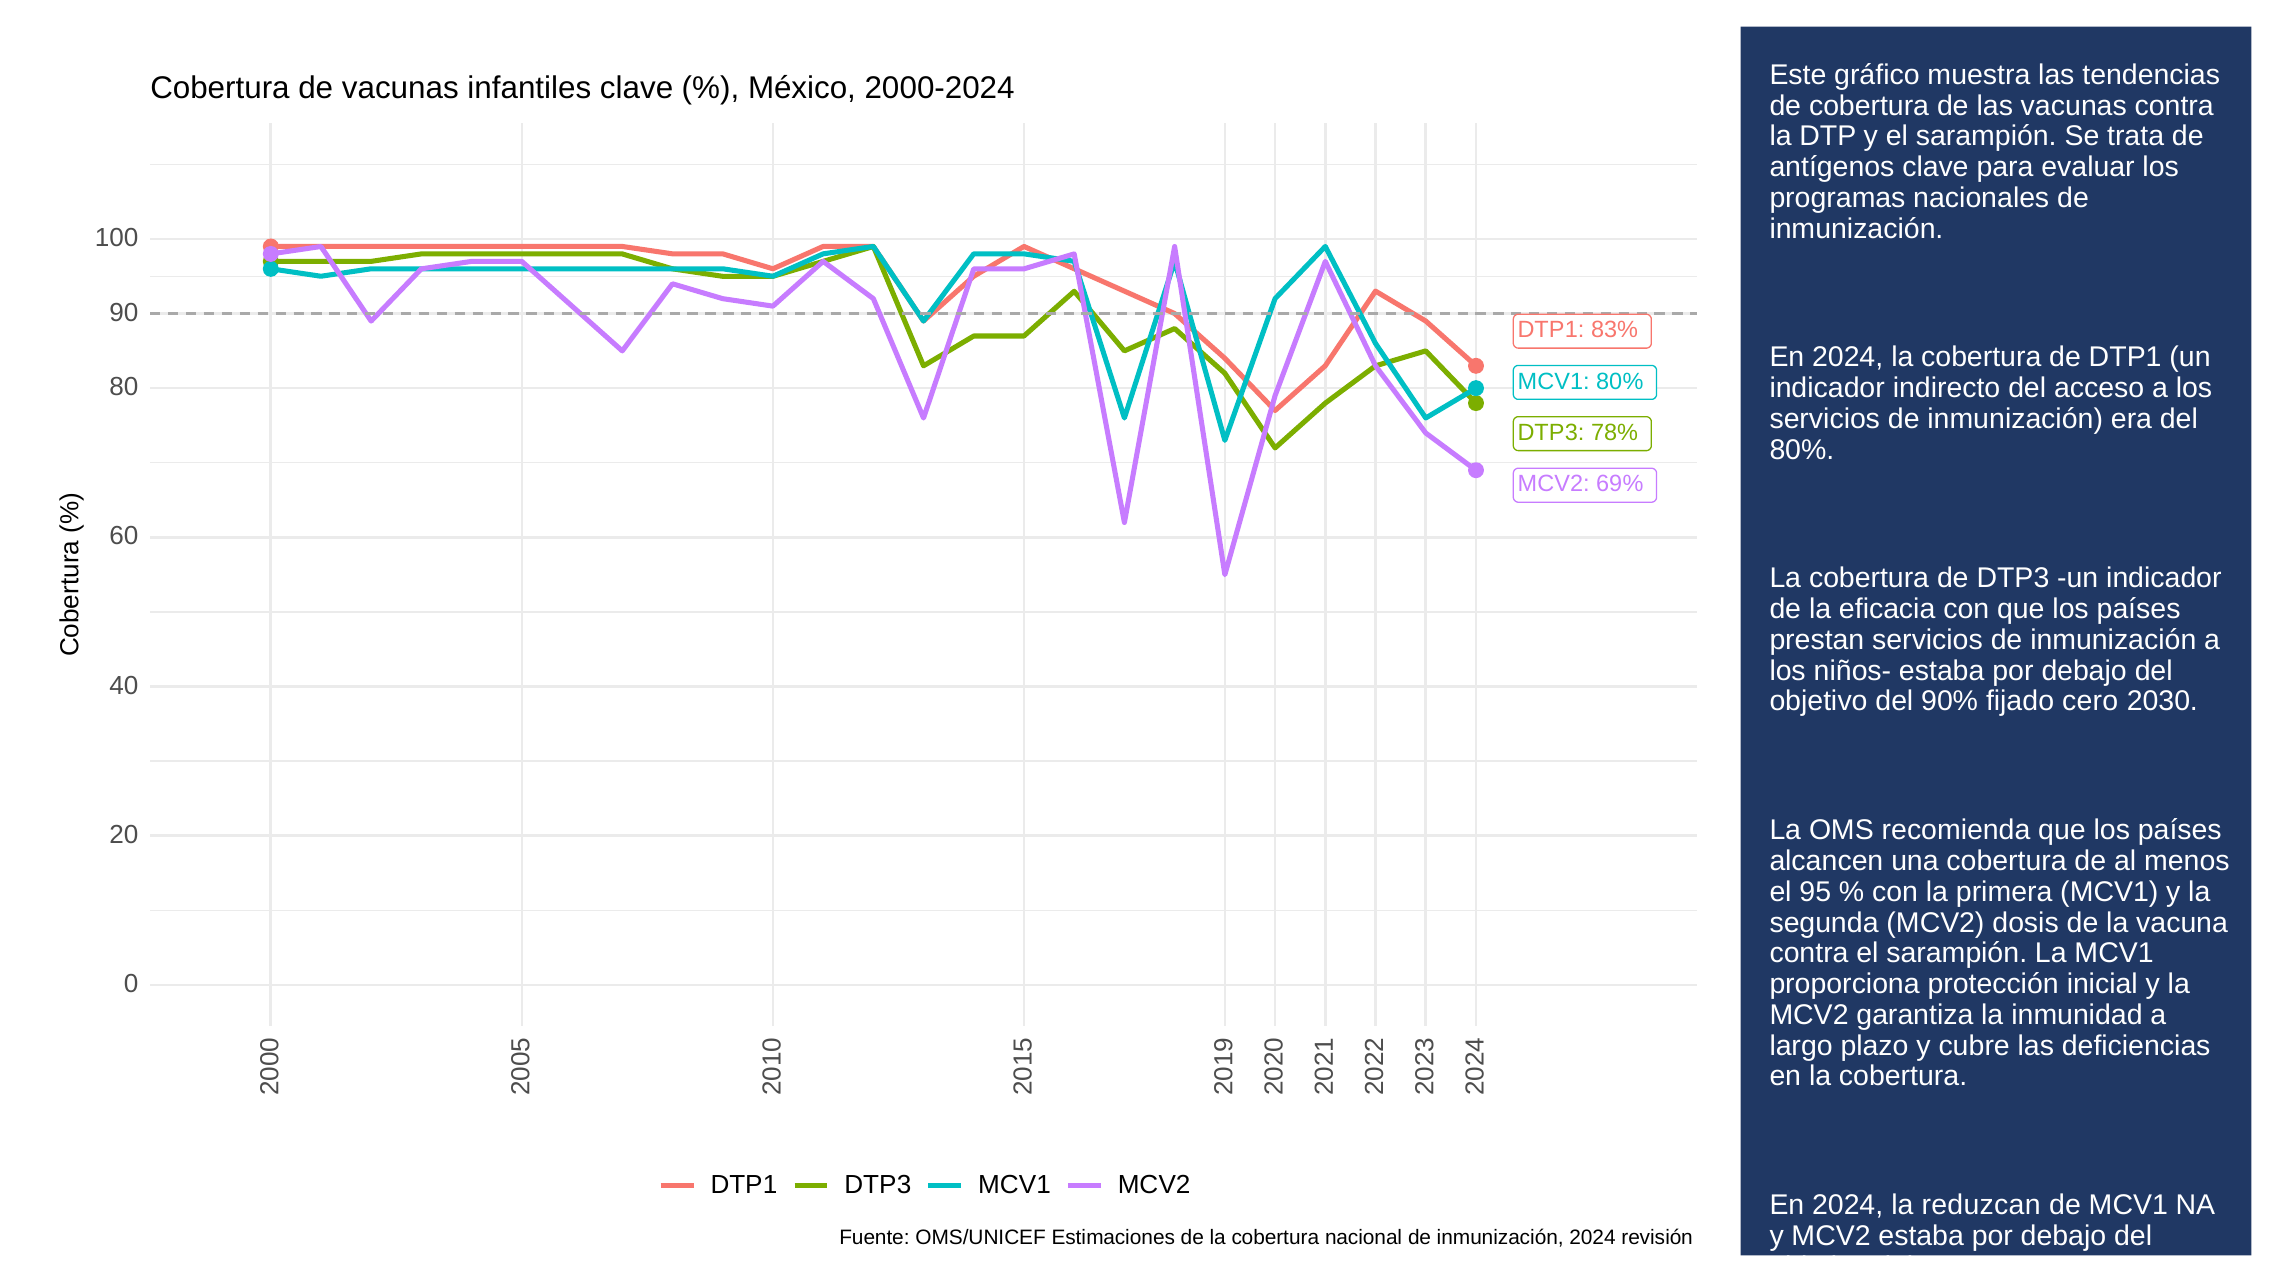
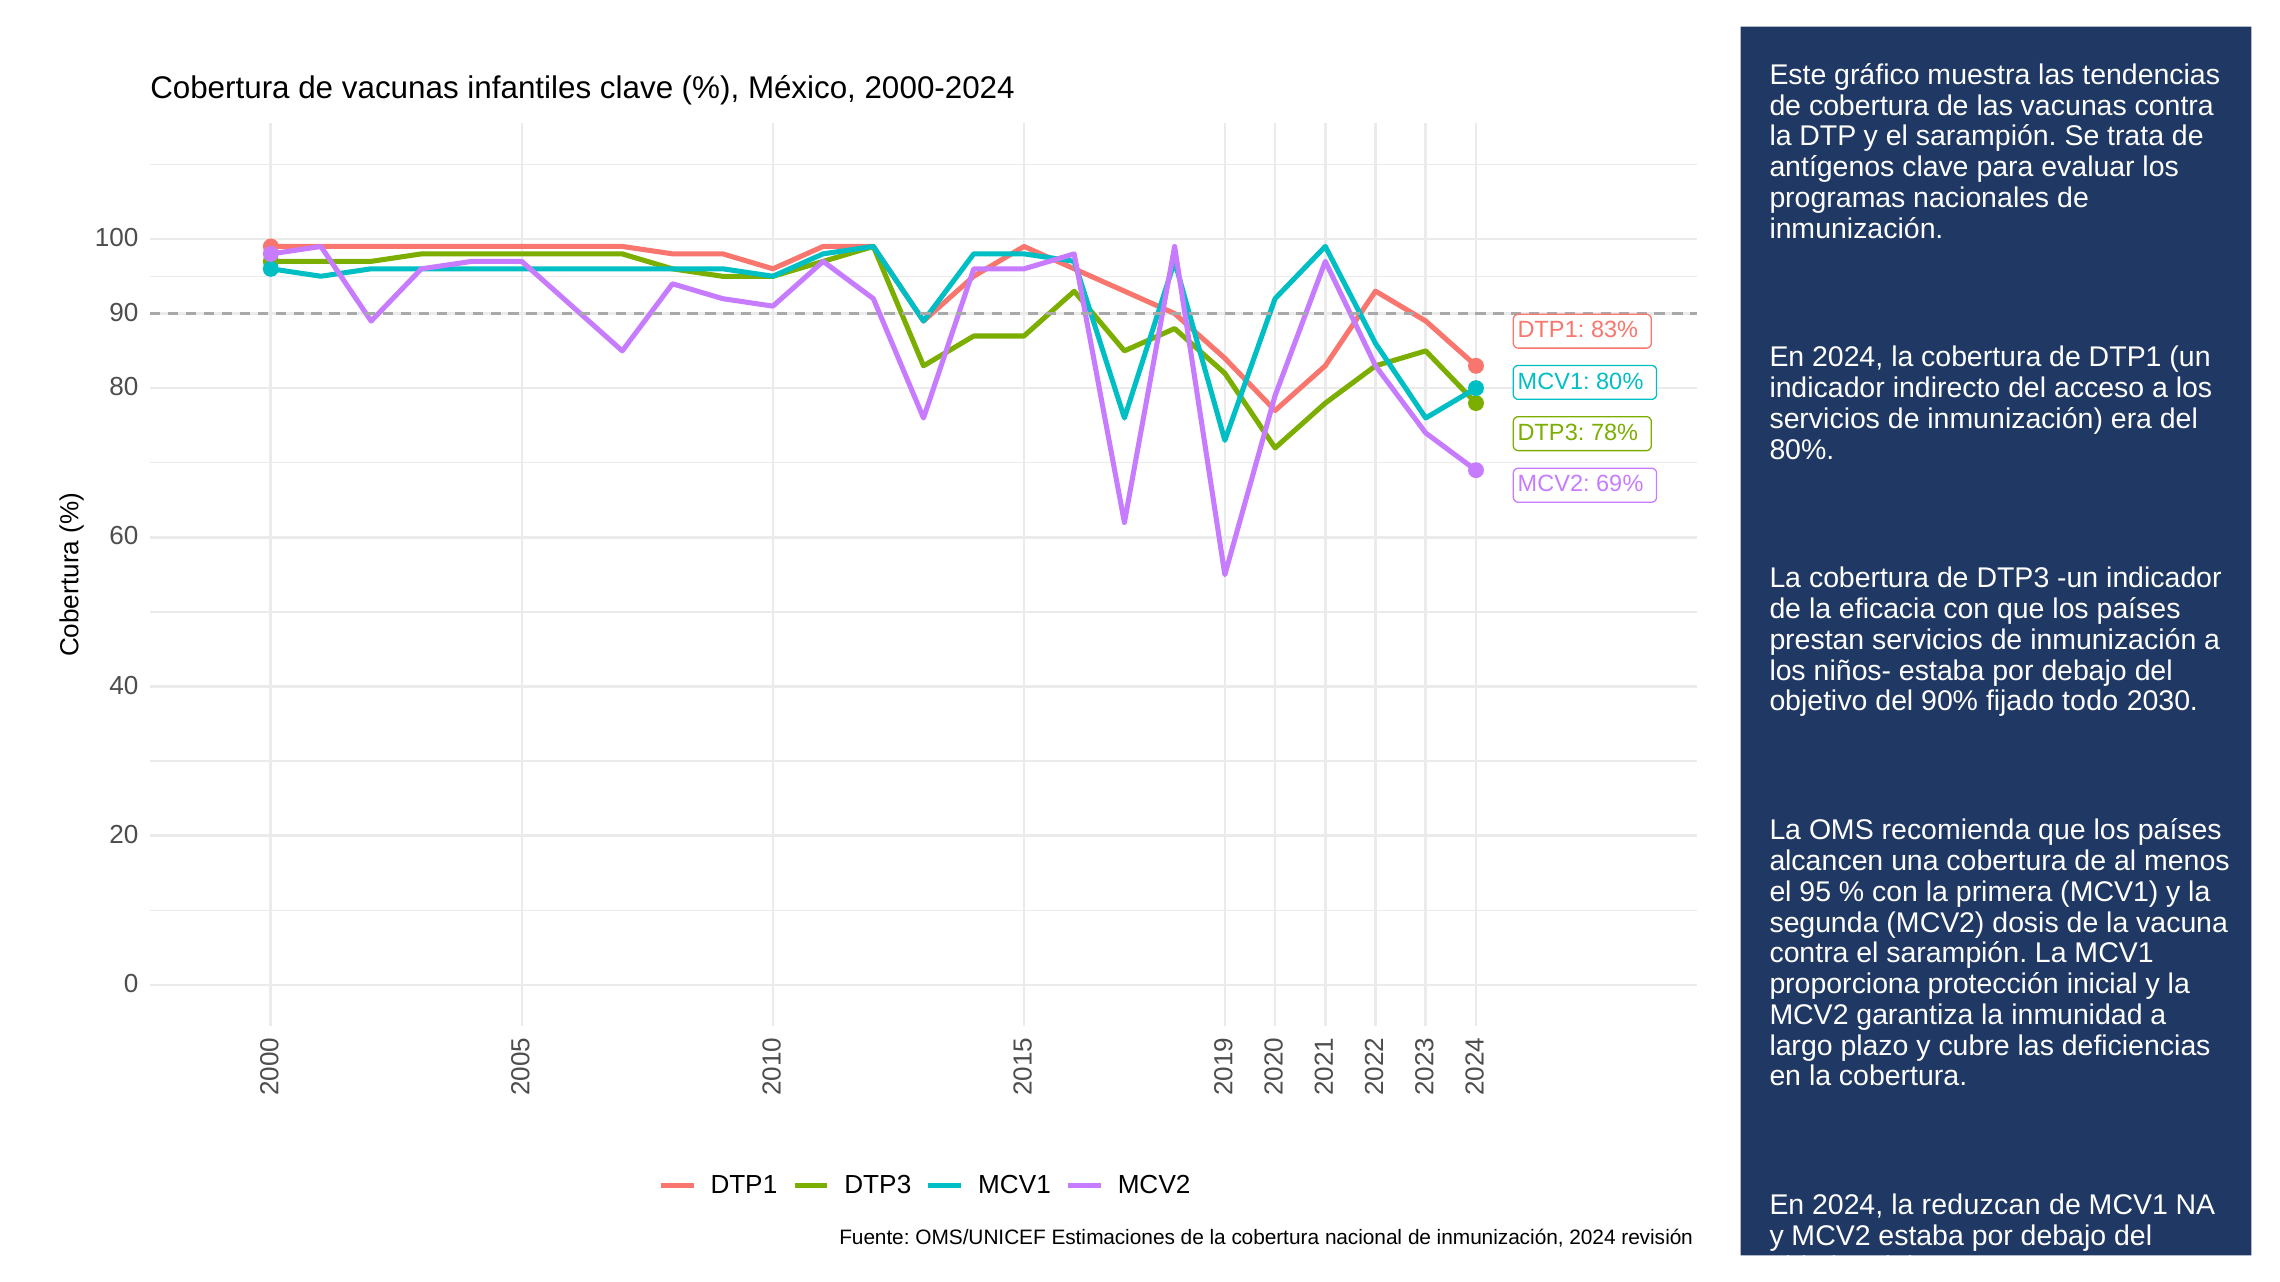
cero: cero -> todo
